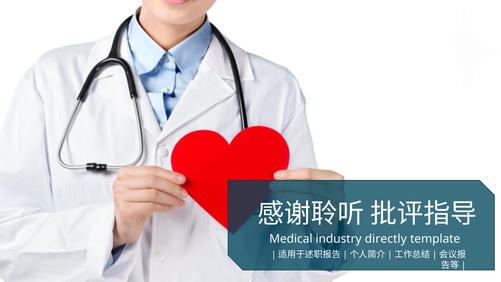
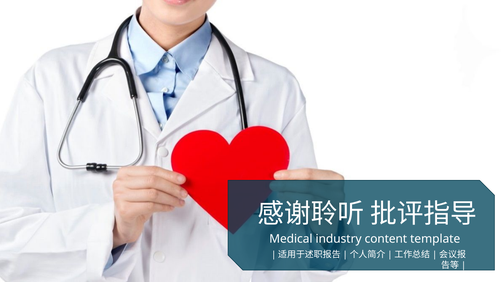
directly: directly -> content
